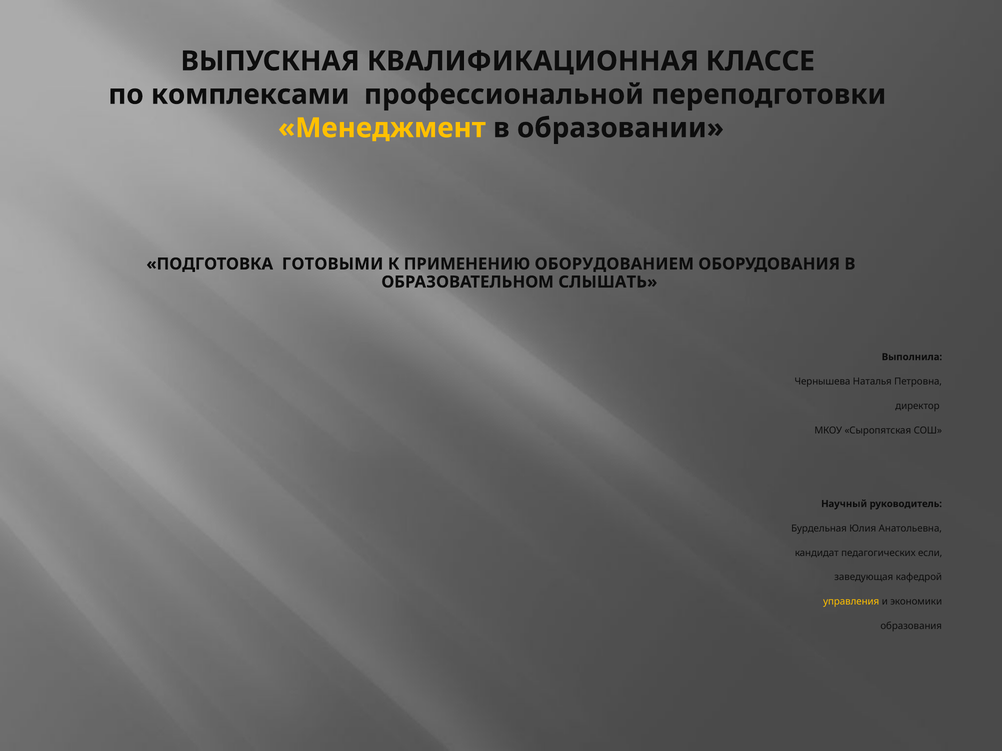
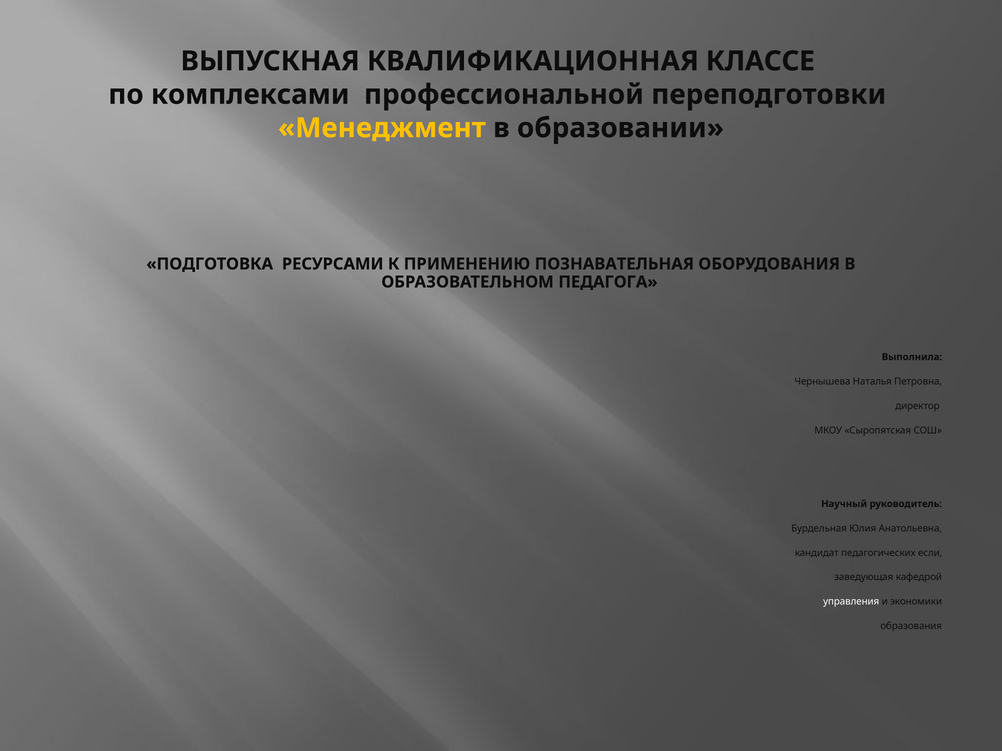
ГОТОВЫМИ: ГОТОВЫМИ -> РЕСУРСАМИ
ОБОРУДОВАНИЕМ: ОБОРУДОВАНИЕМ -> ПОЗНАВАТЕЛЬНАЯ
СЛЫШАТЬ: СЛЫШАТЬ -> ПЕДАГОГА
управления colour: yellow -> white
